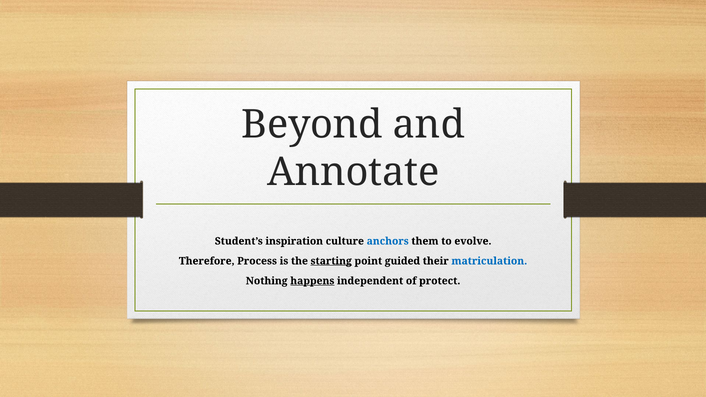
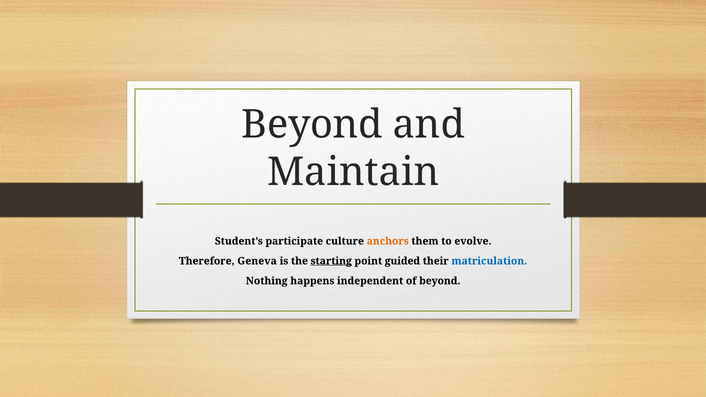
Annotate: Annotate -> Maintain
inspiration: inspiration -> participate
anchors colour: blue -> orange
Process: Process -> Geneva
happens underline: present -> none
of protect: protect -> beyond
